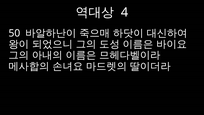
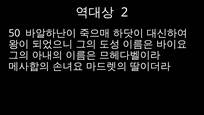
4: 4 -> 2
